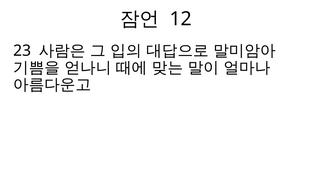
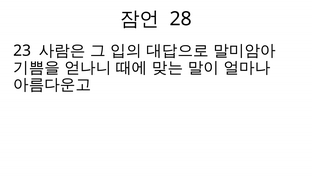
12: 12 -> 28
